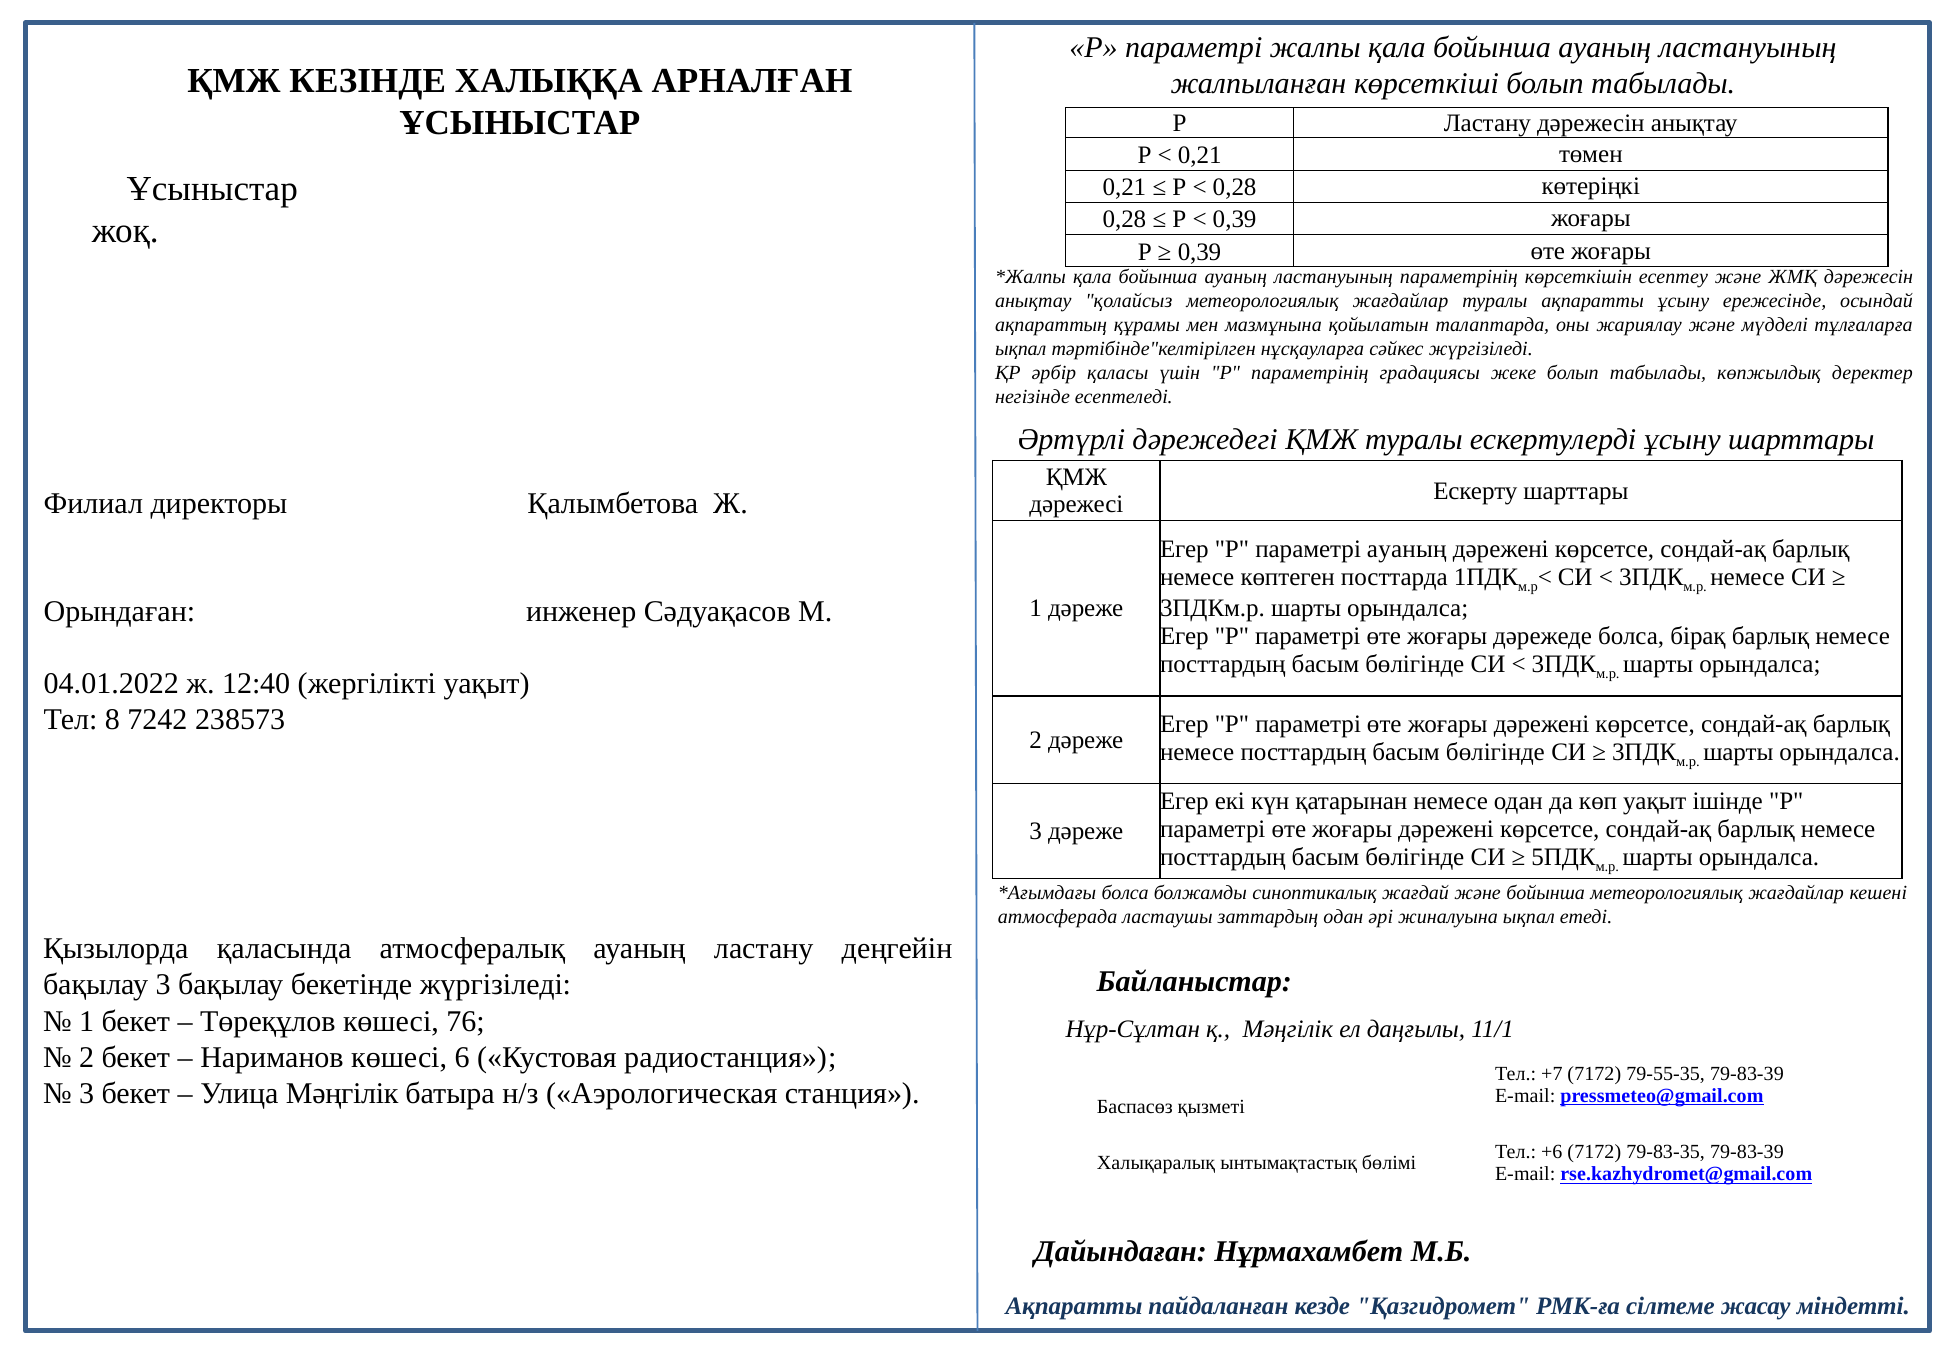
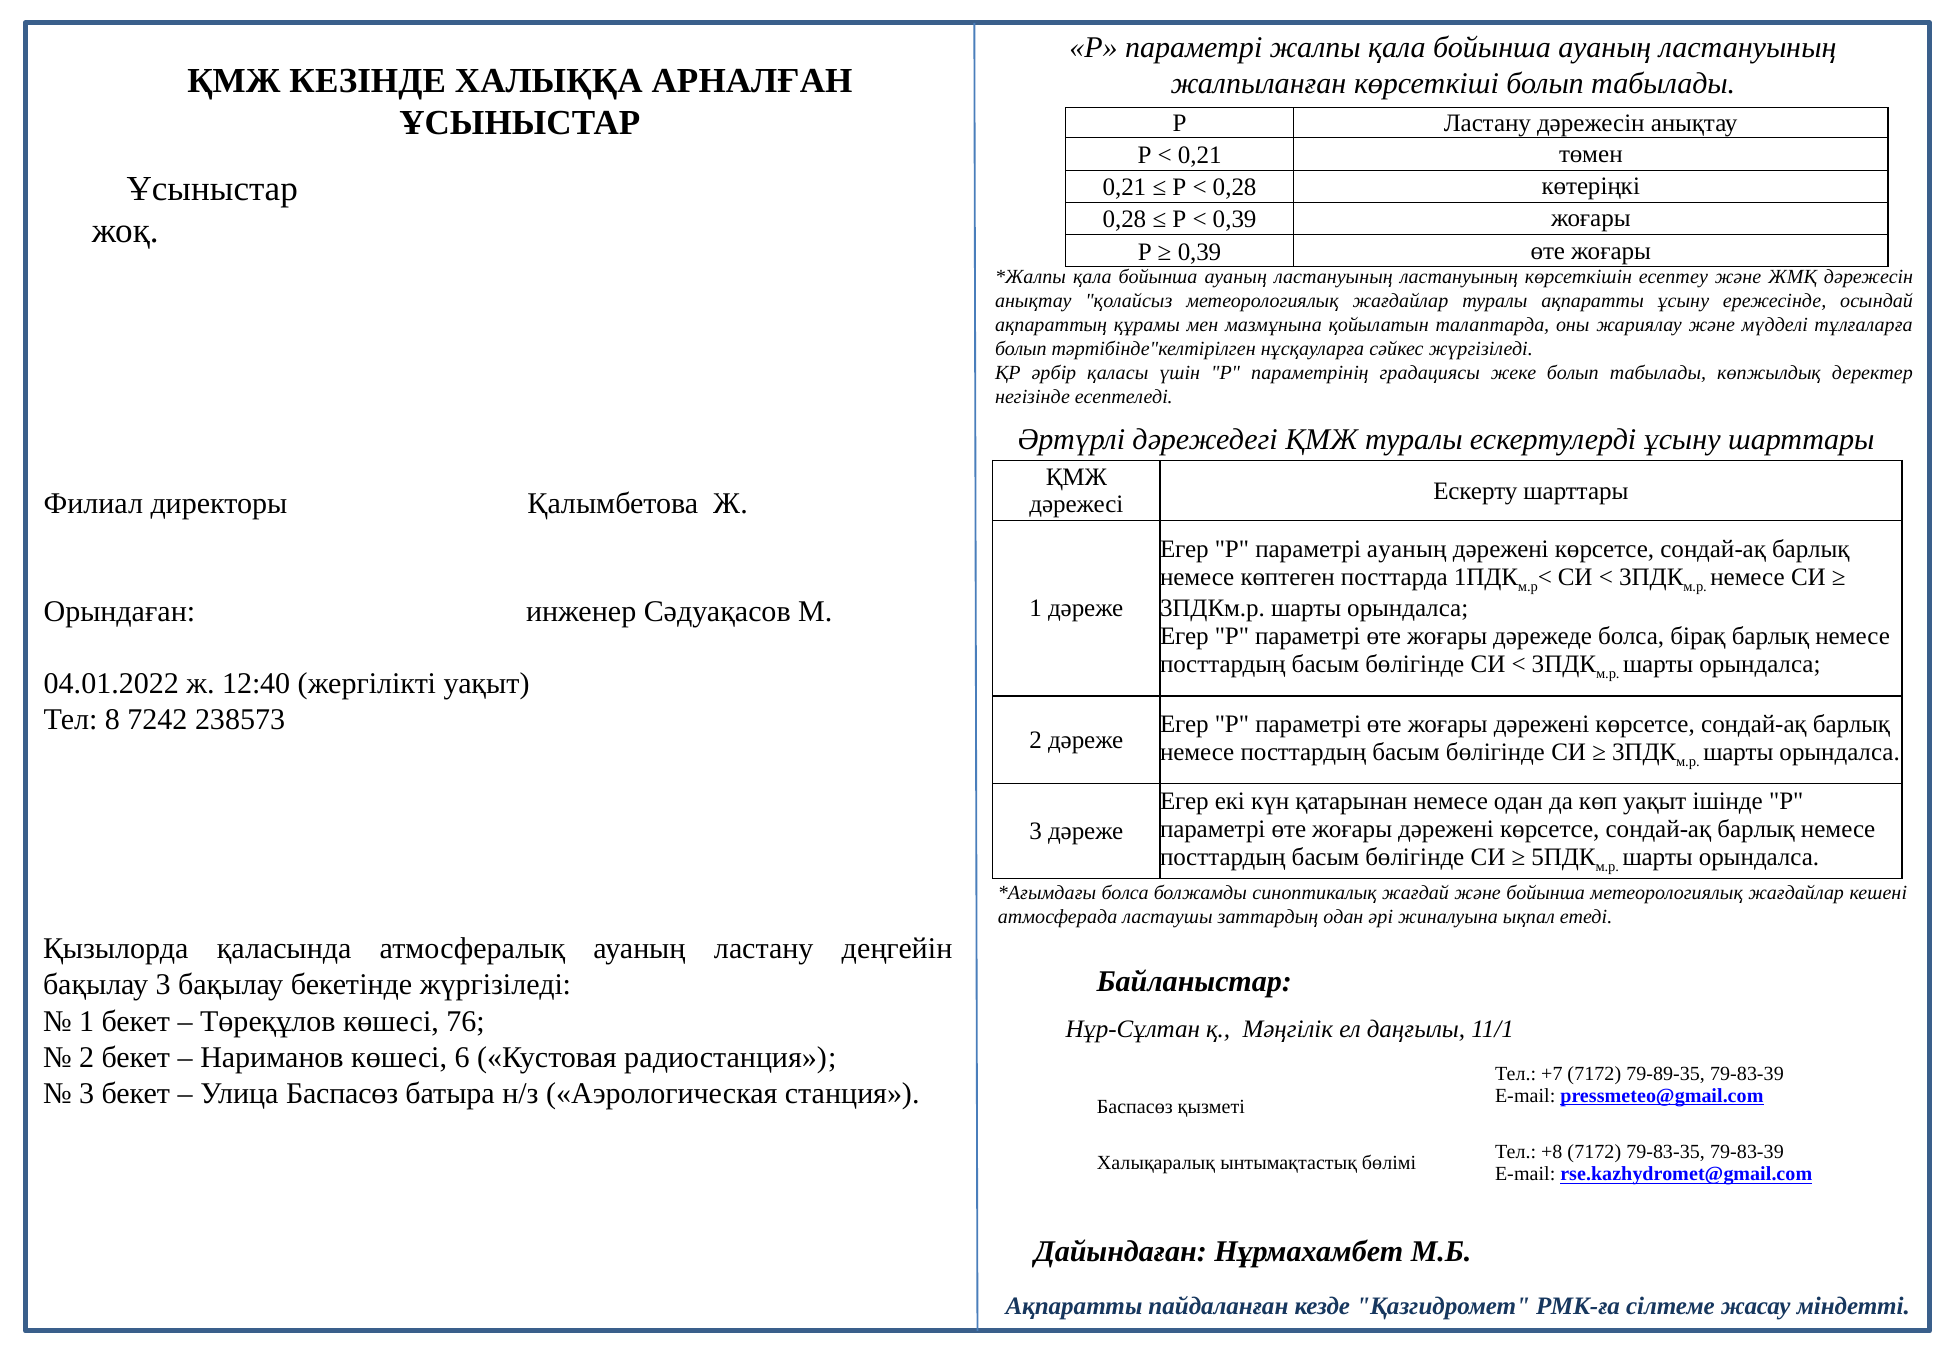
ластануының параметрінің: параметрінің -> ластануының
ықпал at (1021, 349): ықпал -> болып
79-55-35: 79-55-35 -> 79-89-35
Улица Мәңгілік: Мәңгілік -> Баспасөз
+6: +6 -> +8
